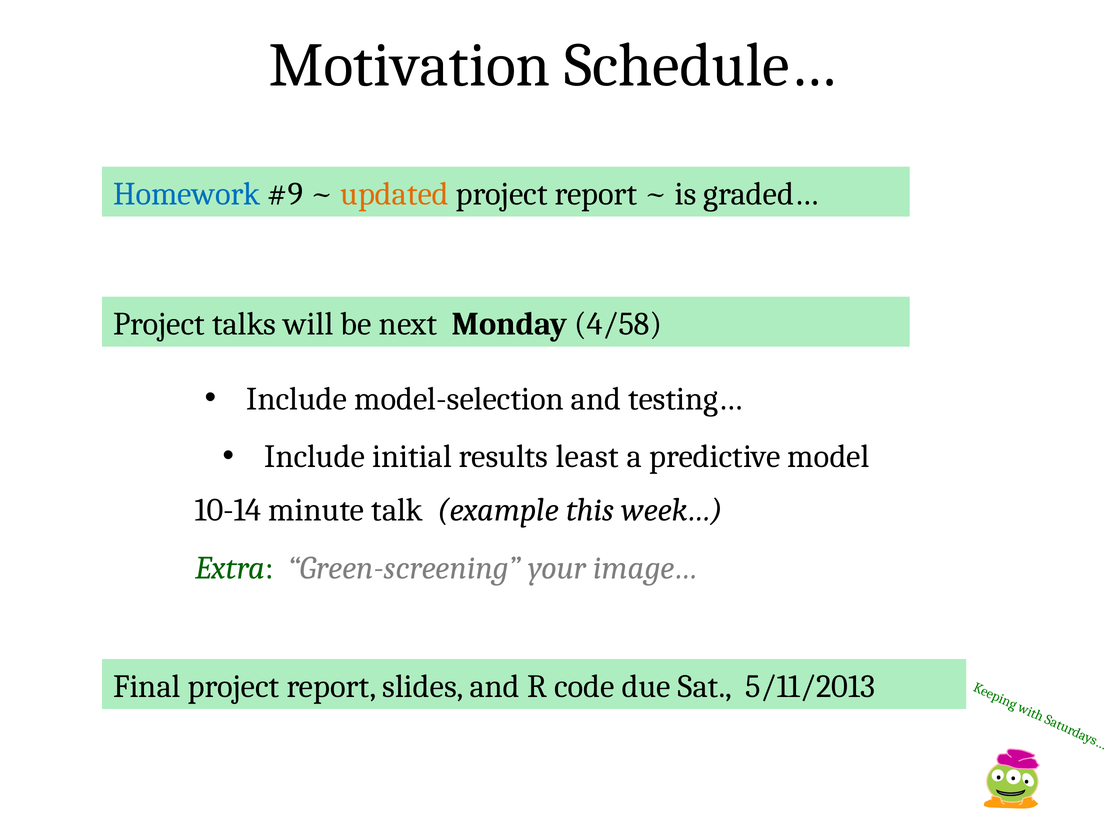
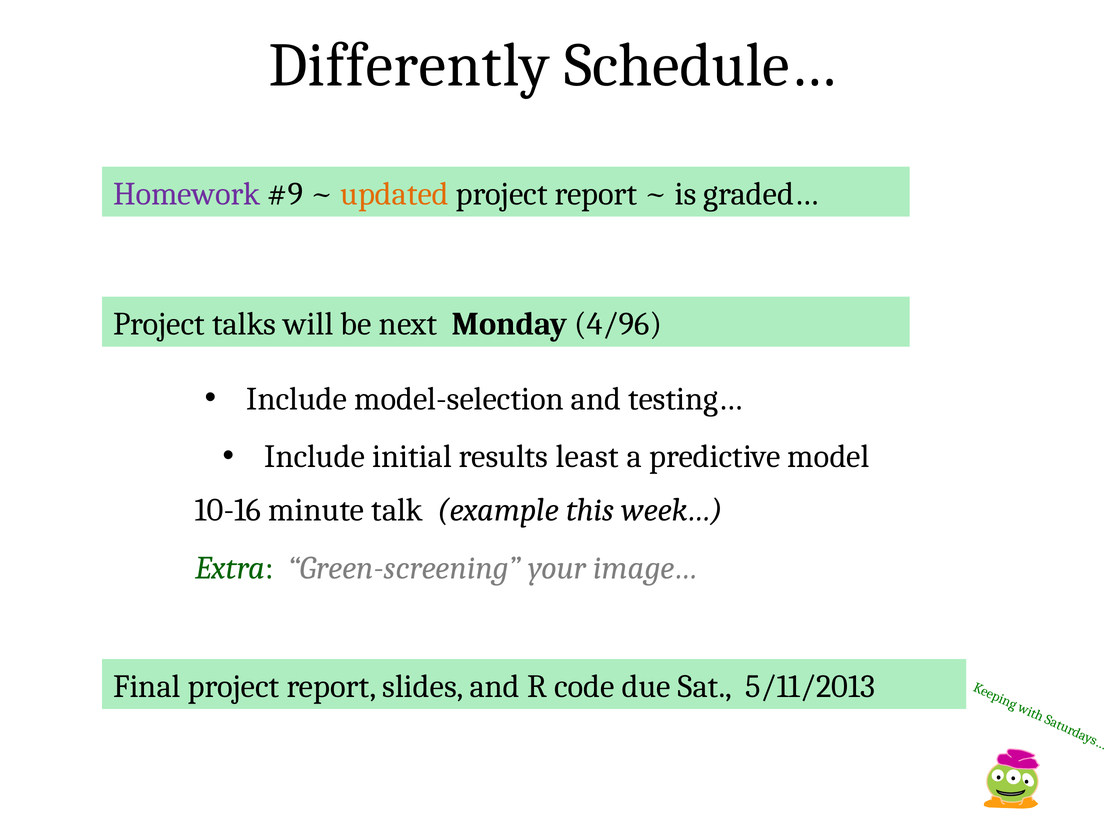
Motivation: Motivation -> Differently
Homework colour: blue -> purple
4/58: 4/58 -> 4/96
10-14: 10-14 -> 10-16
